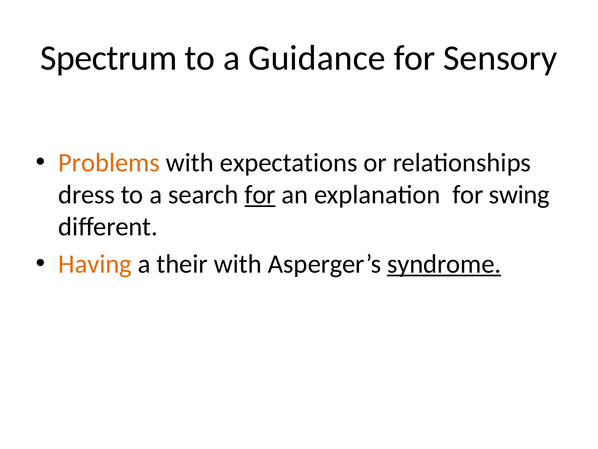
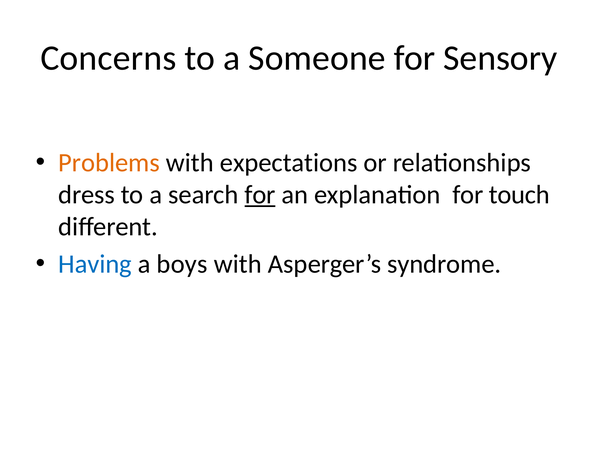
Spectrum: Spectrum -> Concerns
Guidance: Guidance -> Someone
swing: swing -> touch
Having colour: orange -> blue
their: their -> boys
syndrome underline: present -> none
